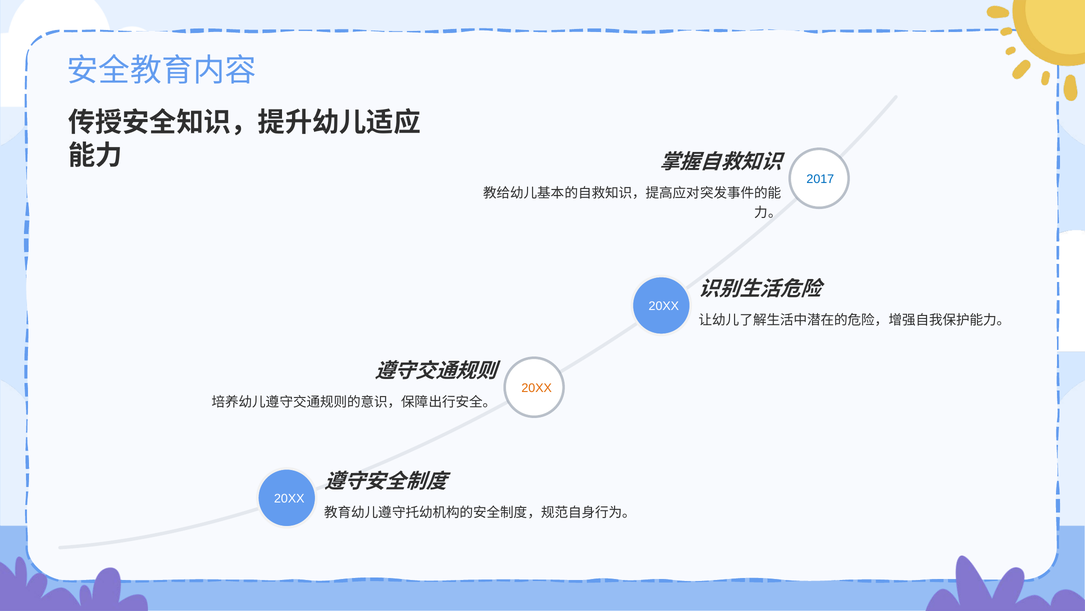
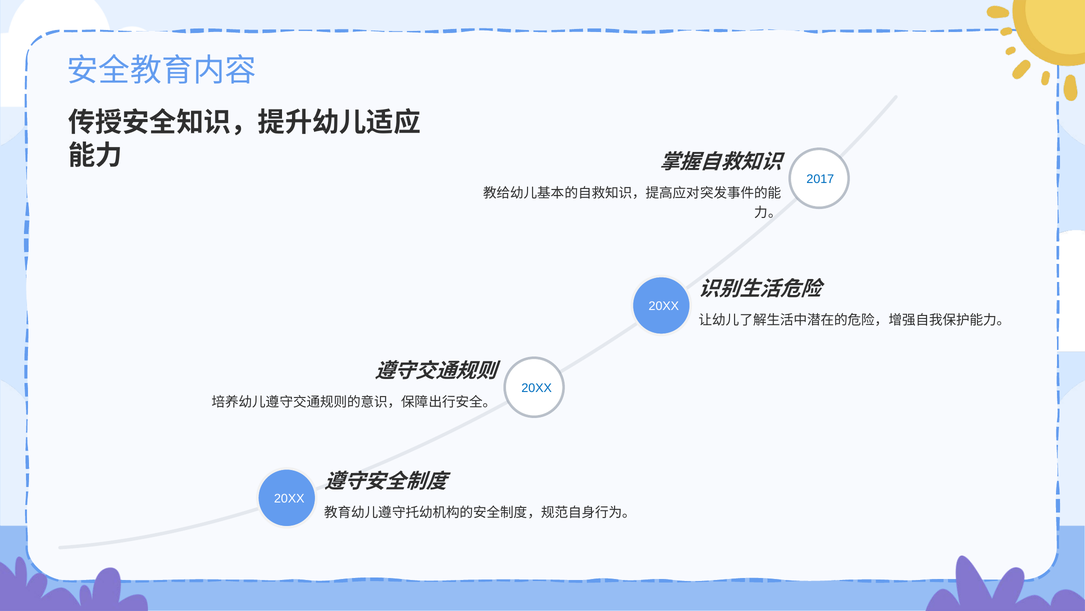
20XX at (537, 388) colour: orange -> blue
